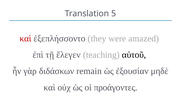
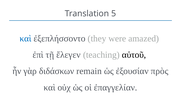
καὶ at (26, 38) colour: red -> blue
μηδὲ: μηδὲ -> πρὸς
προάγοντες: προάγοντες -> ἐπαγγελίαν
